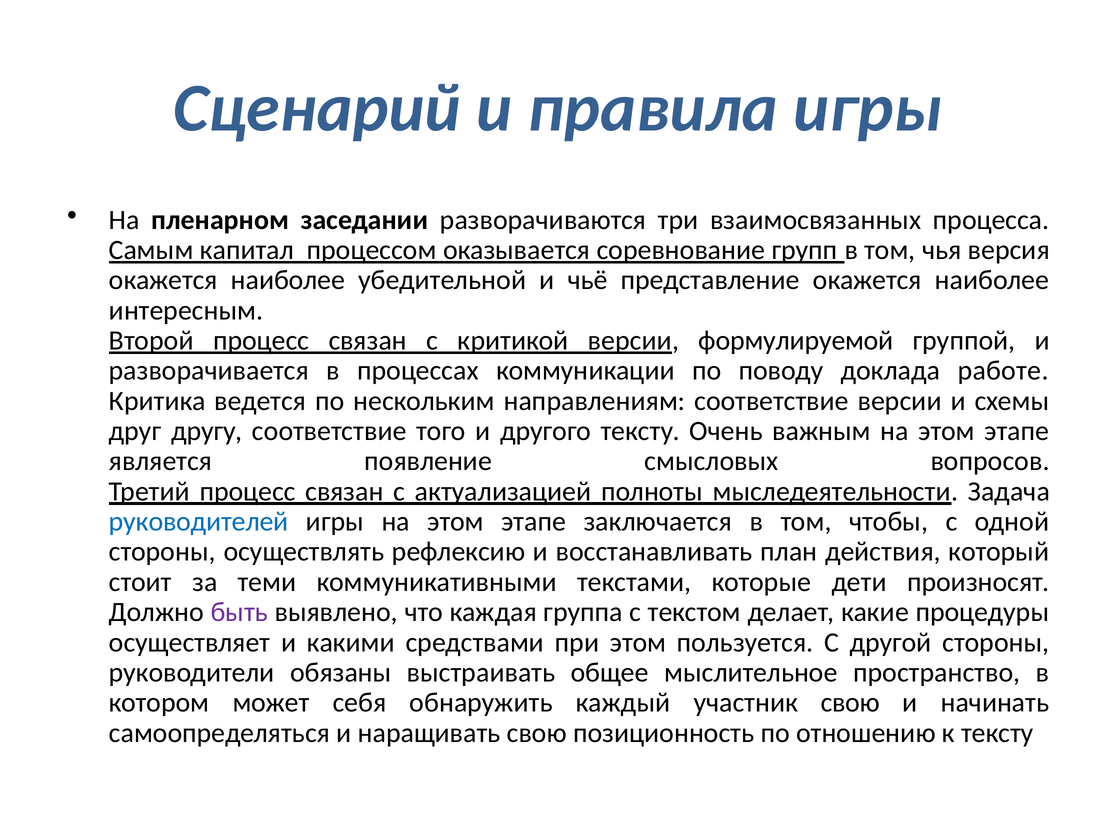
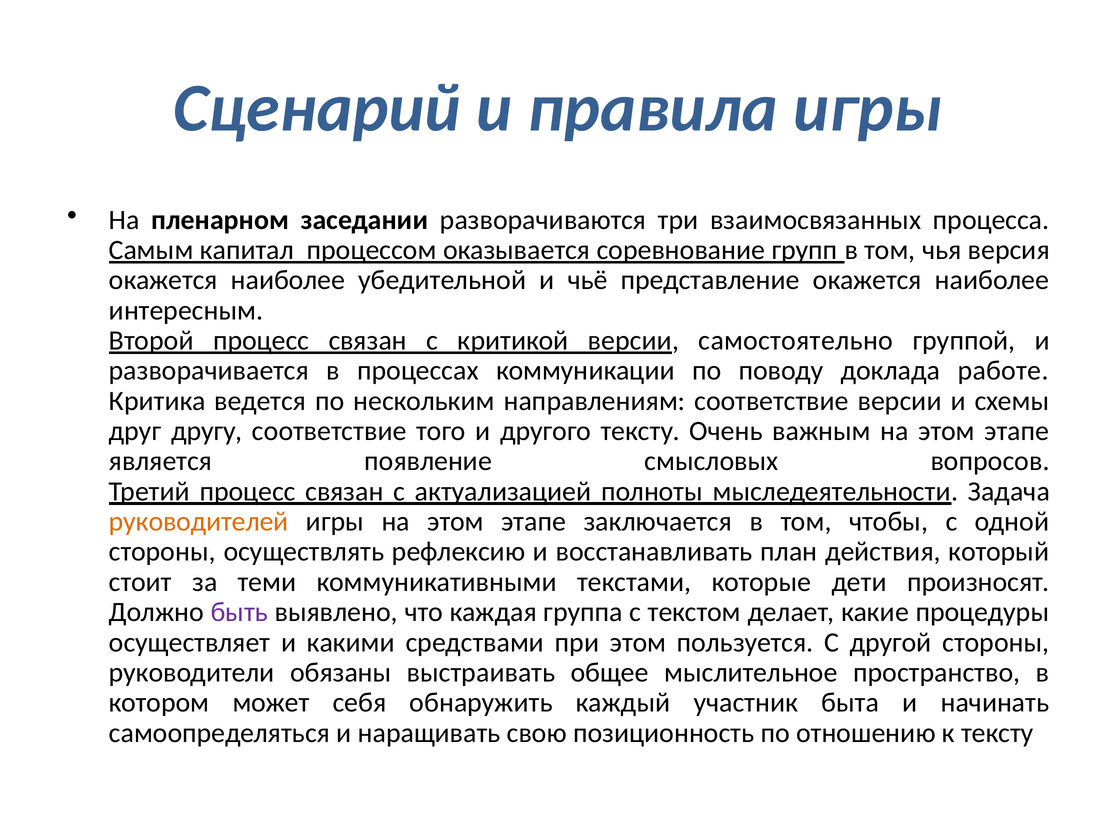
формулируемой: формулируемой -> самостоятельно
руководителей colour: blue -> orange
участник свою: свою -> быта
